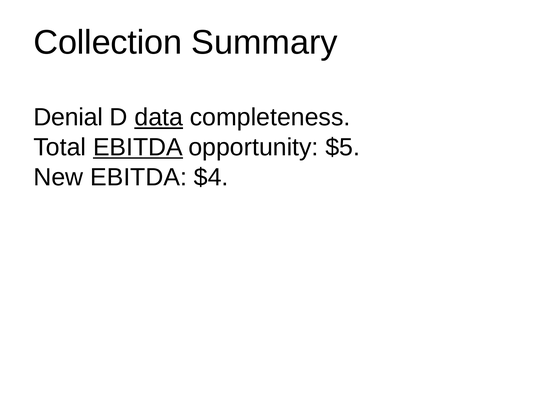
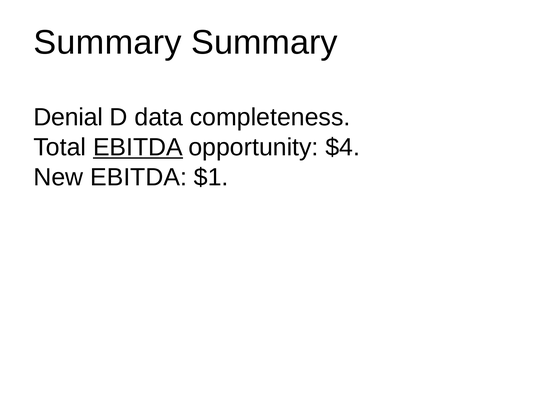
Collection at (108, 43): Collection -> Summary
data underline: present -> none
$5: $5 -> $4
$4: $4 -> $1
